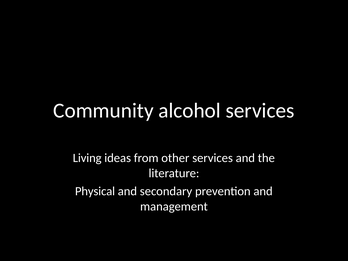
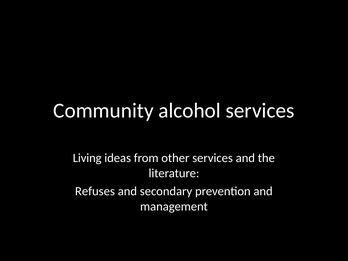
Physical: Physical -> Refuses
